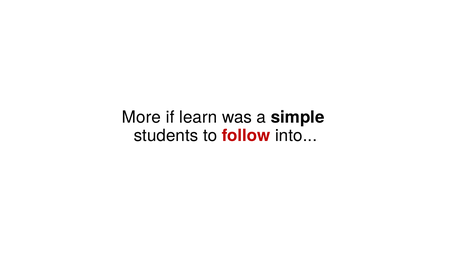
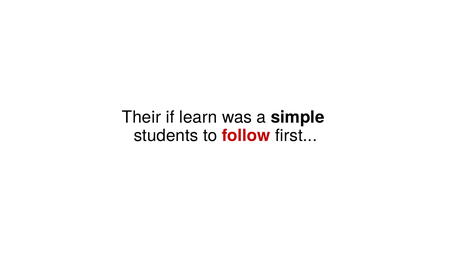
More: More -> Their
into: into -> first
